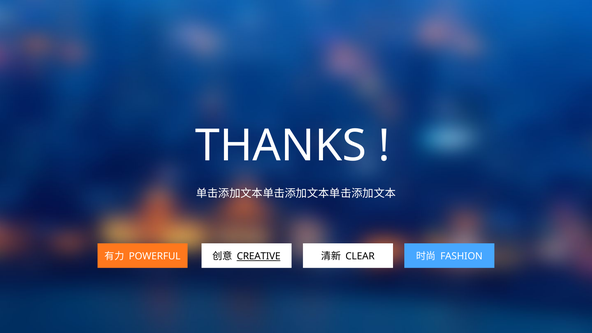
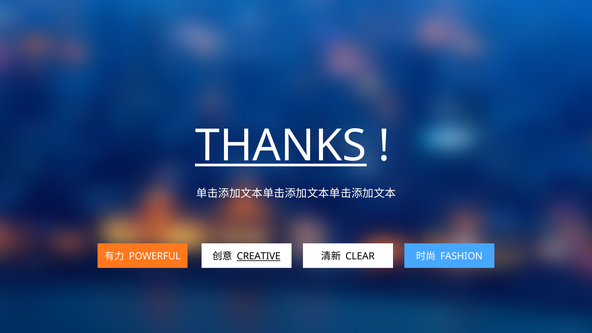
THANKS underline: none -> present
